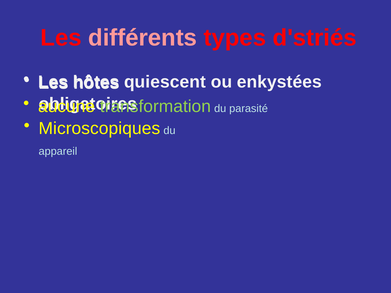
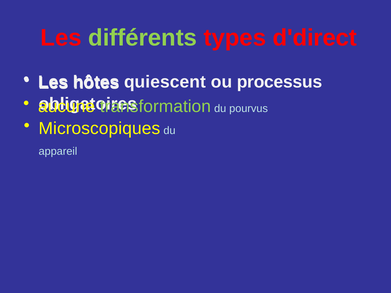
différents colour: pink -> light green
d'striés: d'striés -> d'direct
enkystées: enkystées -> processus
parasité: parasité -> pourvus
